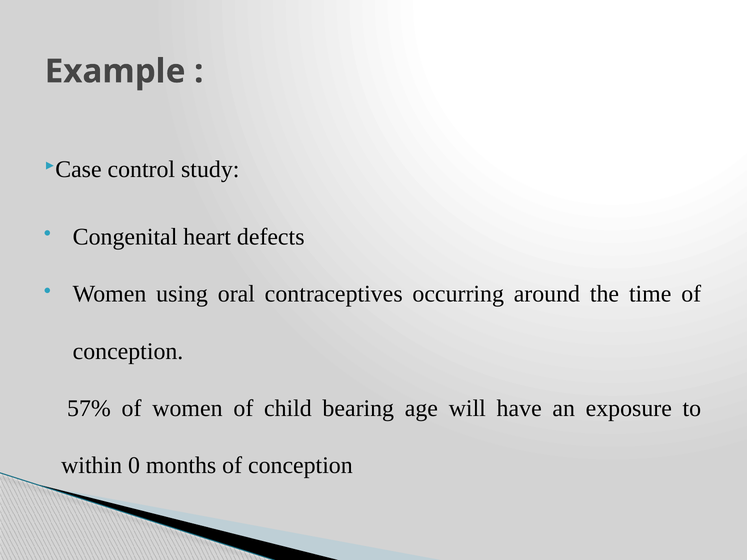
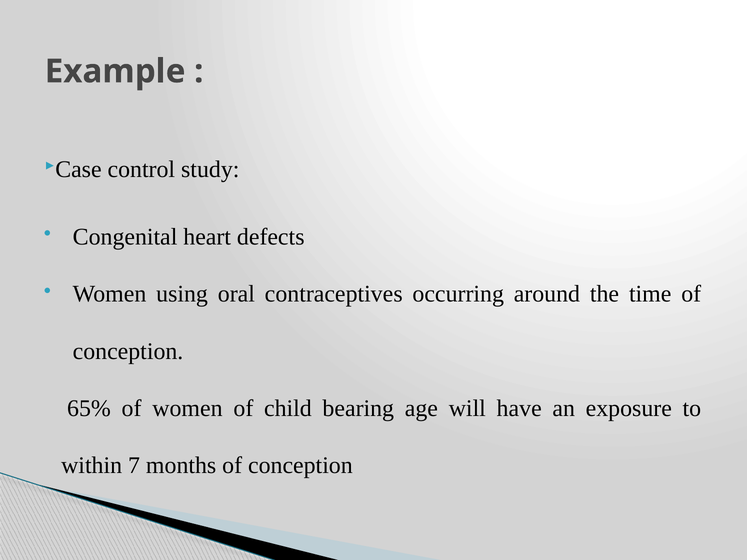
57%: 57% -> 65%
0: 0 -> 7
